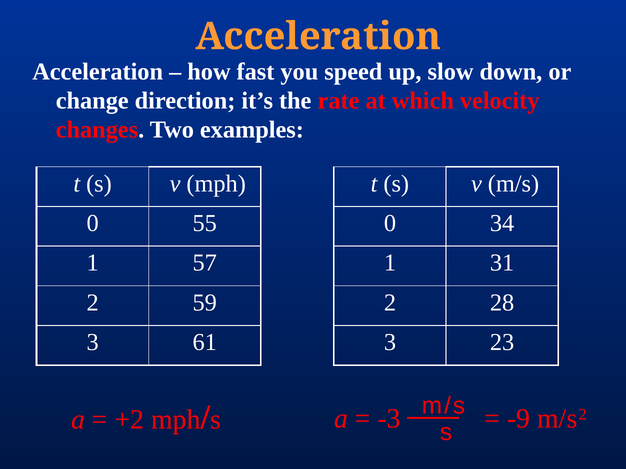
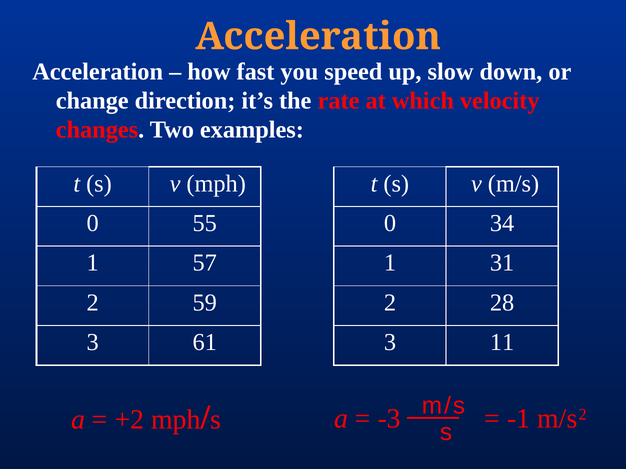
23: 23 -> 11
-9: -9 -> -1
